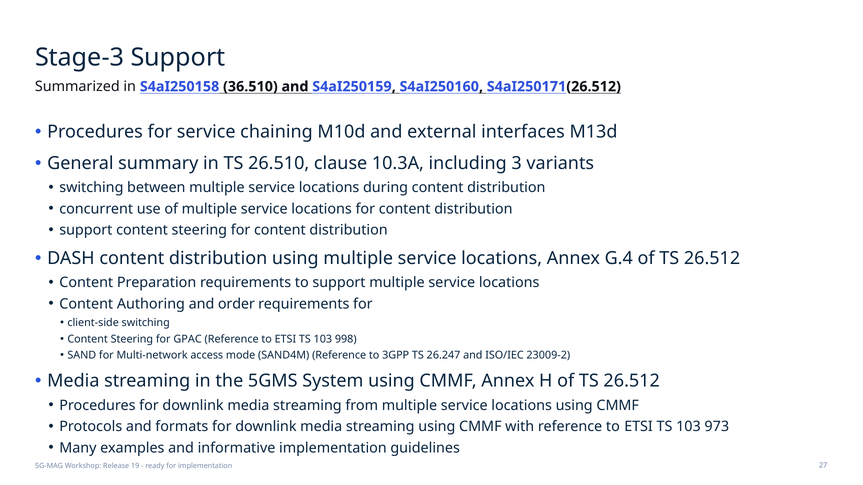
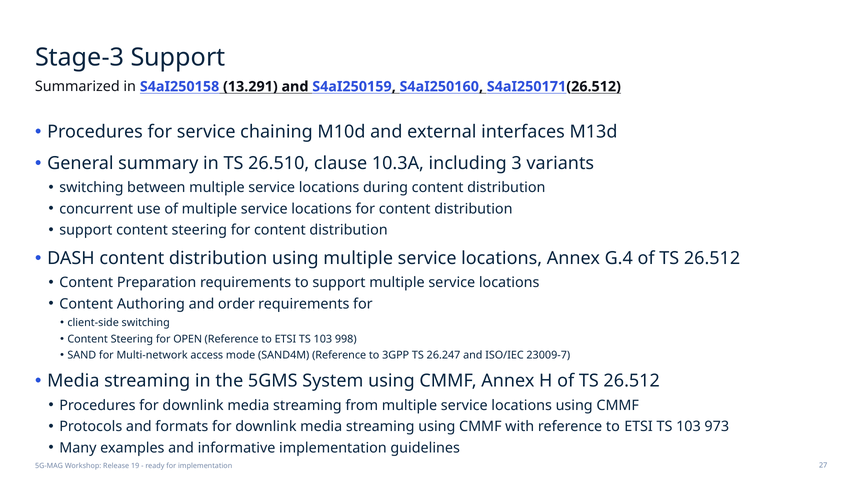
36.510: 36.510 -> 13.291
GPAC: GPAC -> OPEN
23009-2: 23009-2 -> 23009-7
